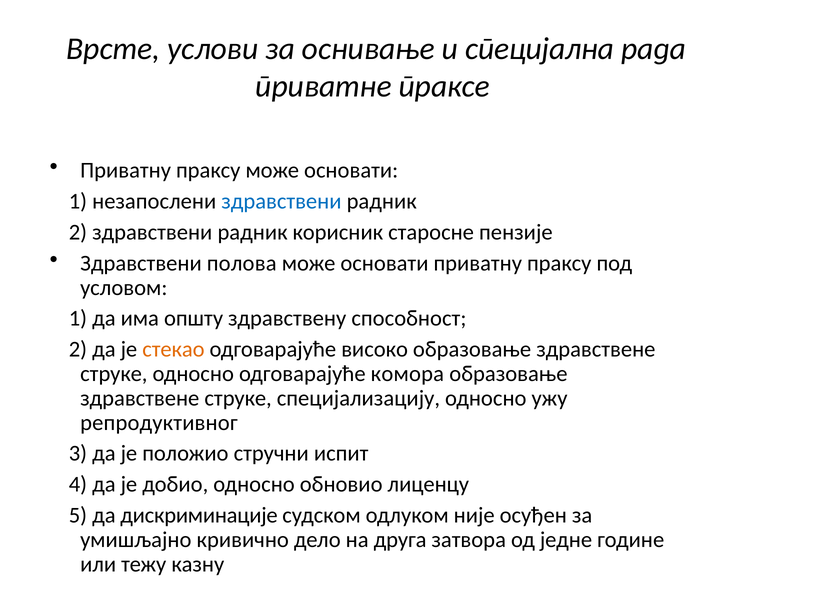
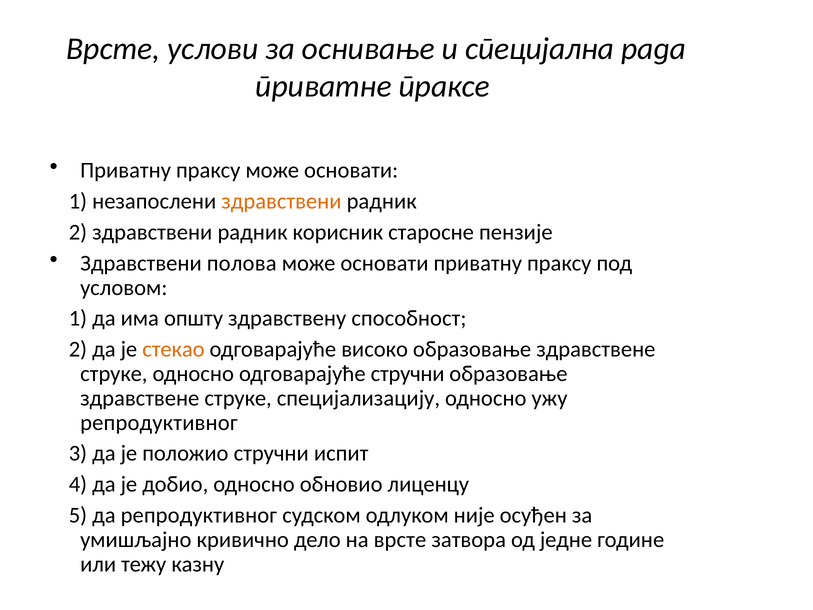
здравствени at (281, 201) colour: blue -> orange
одговарајуће комора: комора -> стручни
да дискриминације: дискриминације -> репродуктивног
на друга: друга -> врсте
